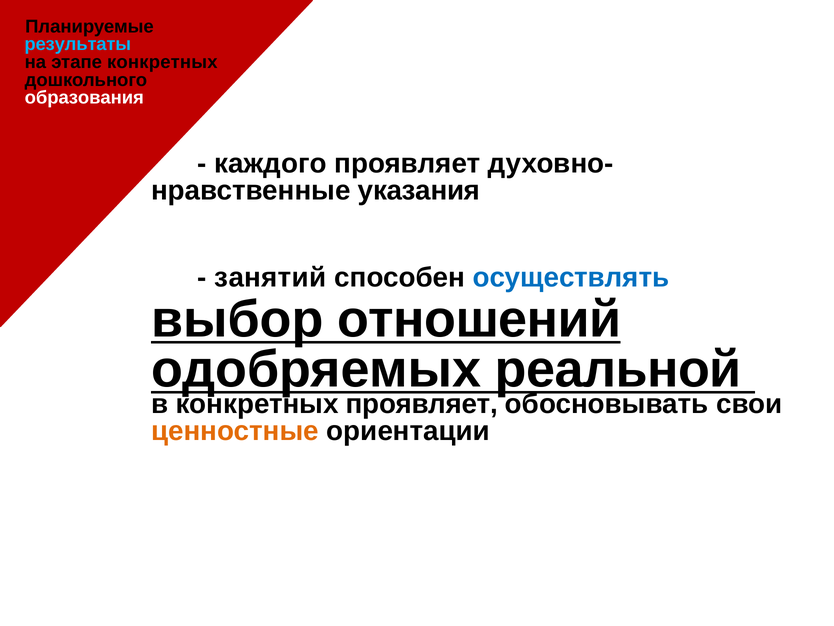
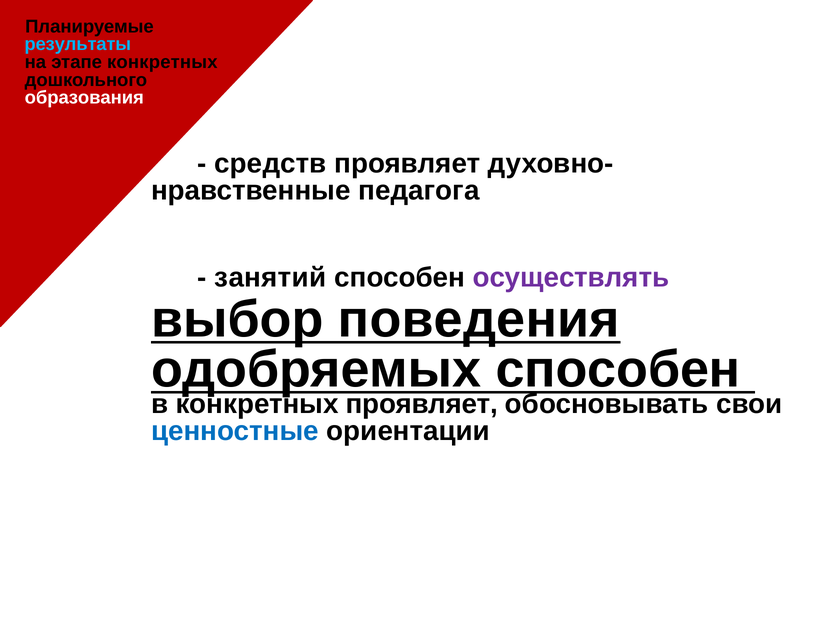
каждого: каждого -> средств
указания: указания -> педагога
осуществлять colour: blue -> purple
отношений: отношений -> поведения
одобряемых реальной: реальной -> способен
ценностные colour: orange -> blue
